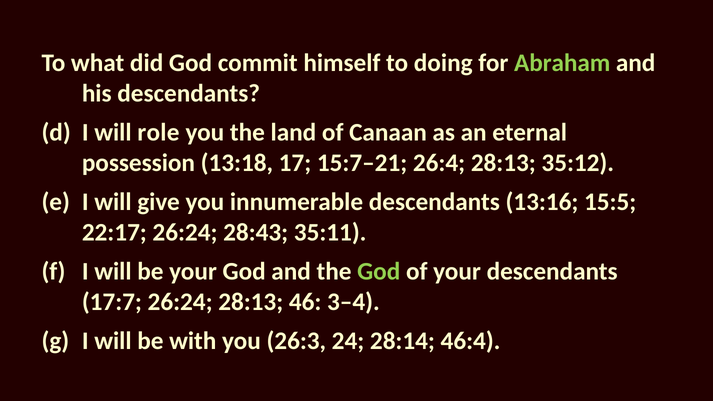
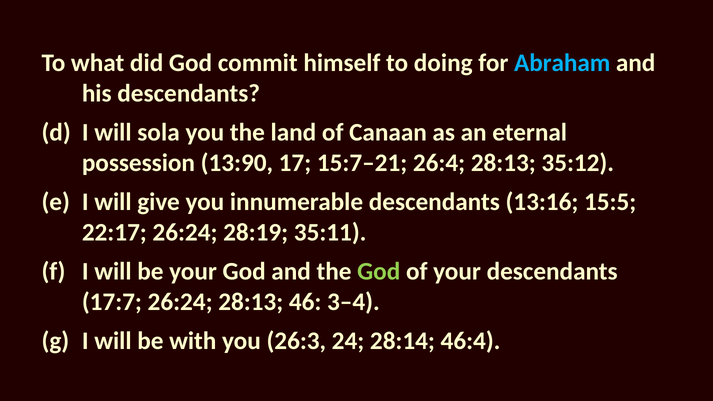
Abraham colour: light green -> light blue
role: role -> sola
13:18: 13:18 -> 13:90
28:43: 28:43 -> 28:19
